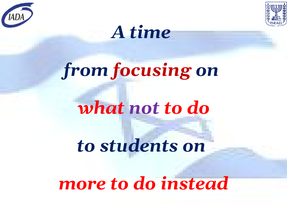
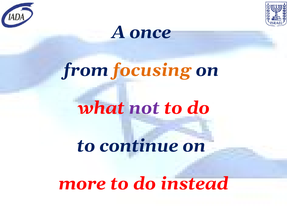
time: time -> once
focusing colour: red -> orange
students: students -> continue
